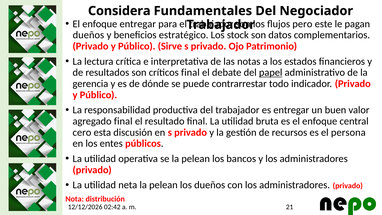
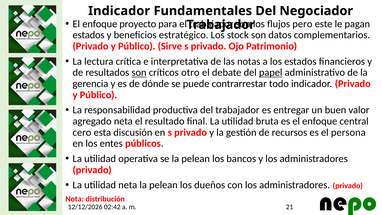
Considera at (119, 11): Considera -> Indicador
enfoque entregar: entregar -> proyecto
dueños at (88, 35): dueños -> estados
son at (139, 72) underline: none -> present
críticos final: final -> otro
agregado final: final -> neta
